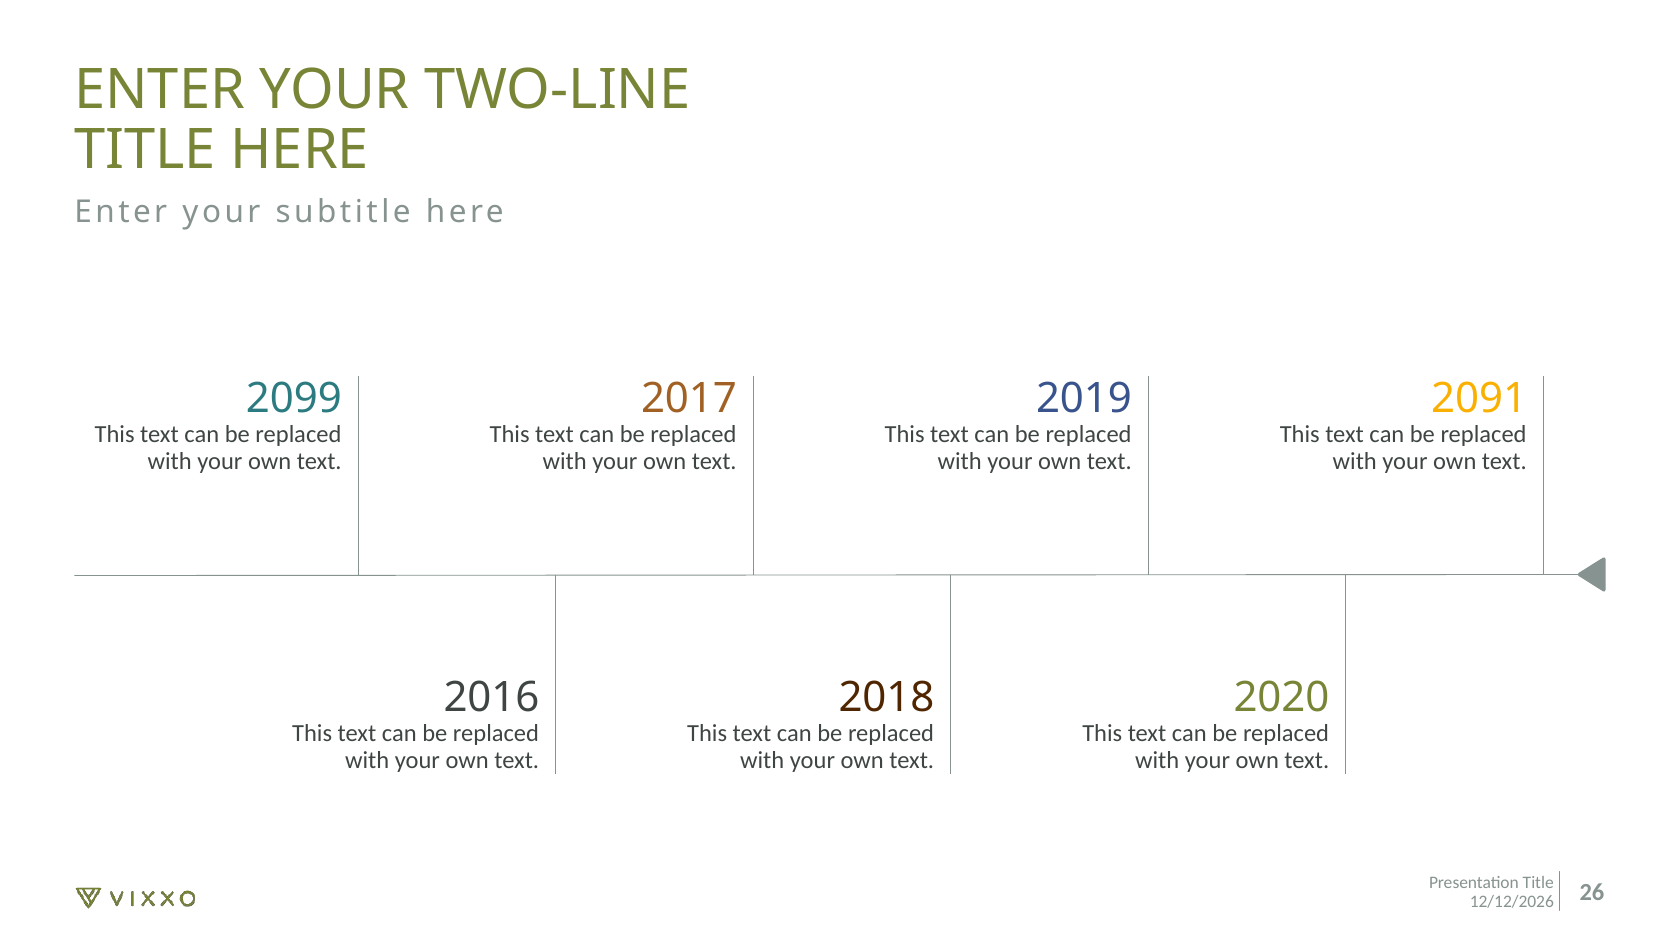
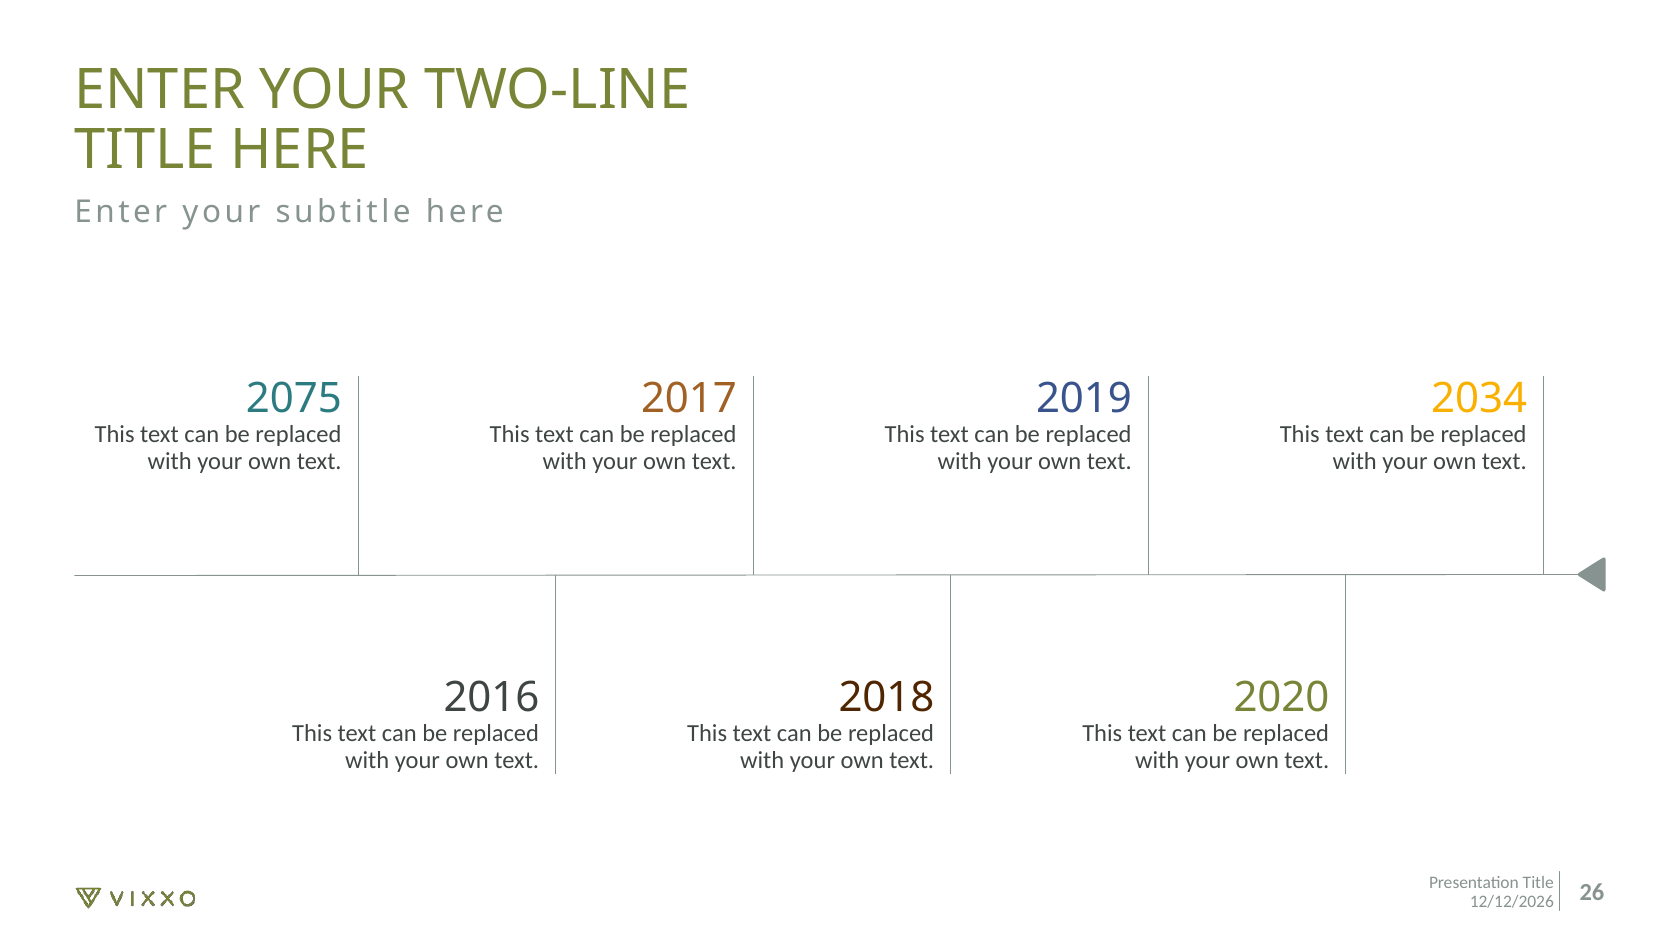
2099: 2099 -> 2075
2091: 2091 -> 2034
